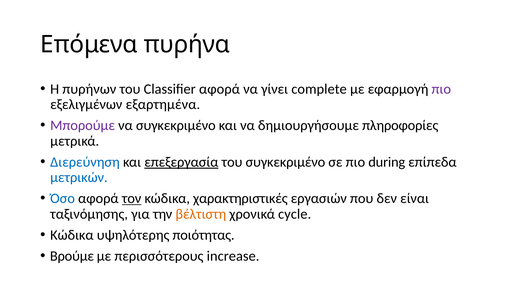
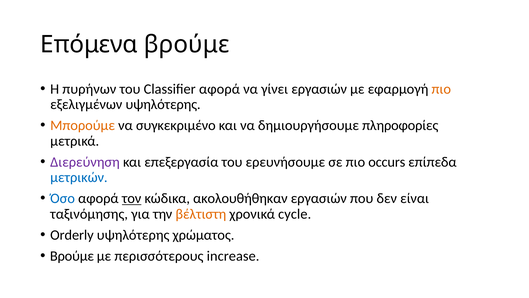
Επόμενα πυρήνα: πυρήνα -> βρούμε
γίνει complete: complete -> εργασιών
πιο at (441, 89) colour: purple -> orange
εξελιγμένων εξαρτημένα: εξαρτημένα -> υψηλότερης
Μπορούμε colour: purple -> orange
Διερεύνηση colour: blue -> purple
επεξεργασία underline: present -> none
του συγκεκριμένο: συγκεκριμένο -> ερευνήσουμε
during: during -> occurs
χαρακτηριστικές: χαρακτηριστικές -> ακολουθήθηκαν
Κώδικα at (72, 235): Κώδικα -> Orderly
ποιότητας: ποιότητας -> χρώματος
